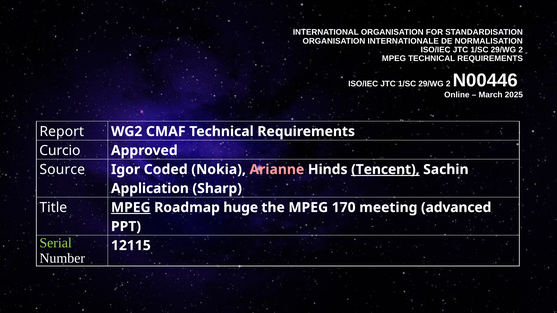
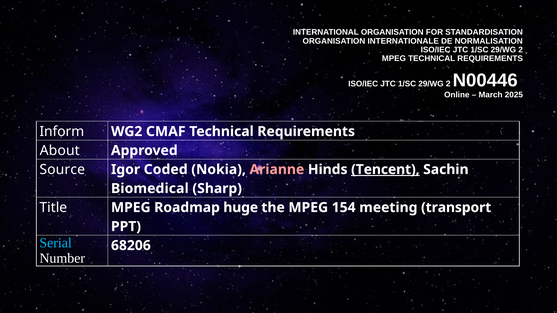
Report: Report -> Inform
Curcio: Curcio -> About
Application: Application -> Biomedical
MPEG at (131, 208) underline: present -> none
170: 170 -> 154
advanced: advanced -> transport
Serial colour: light green -> light blue
12115: 12115 -> 68206
